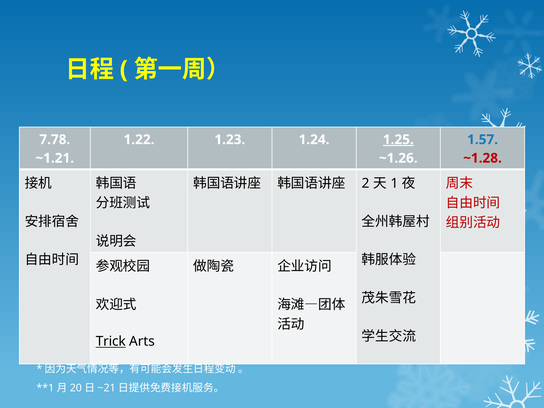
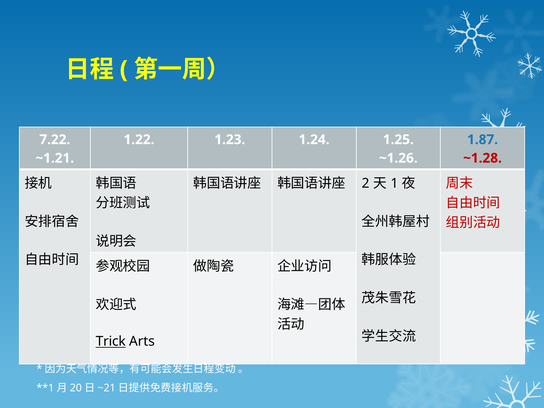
7.78: 7.78 -> 7.22
1.25 underline: present -> none
1.57: 1.57 -> 1.87
